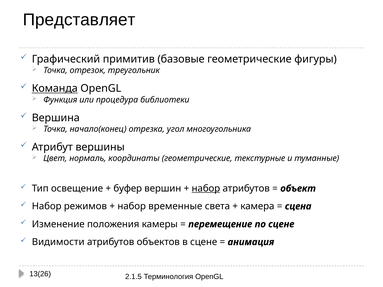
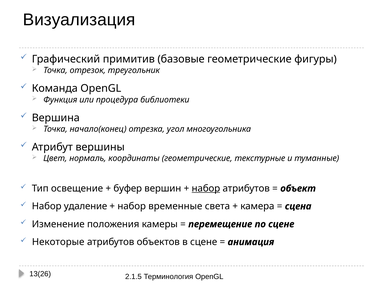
Представляет: Представляет -> Визуализация
Команда underline: present -> none
режимов: режимов -> удаление
Видимости: Видимости -> Некоторые
